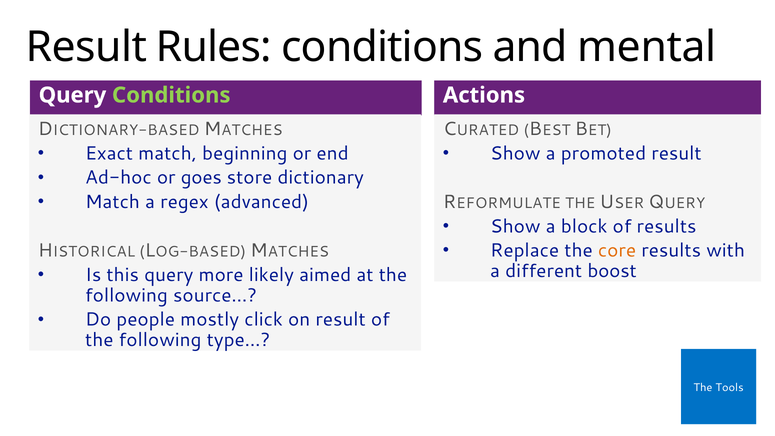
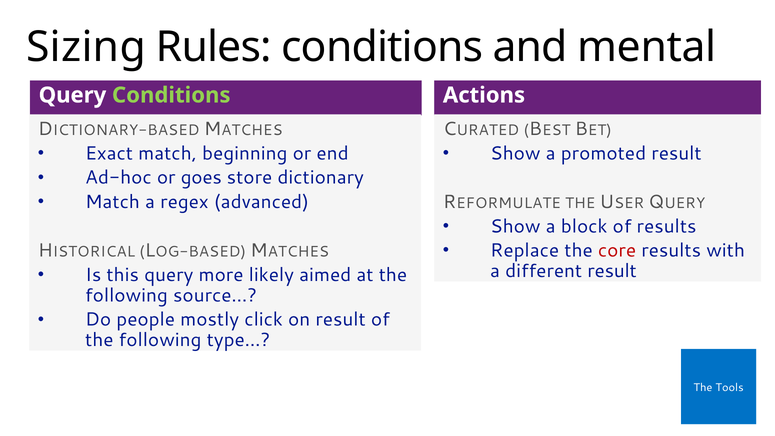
Result at (86, 47): Result -> Sizing
core colour: orange -> red
different boost: boost -> result
